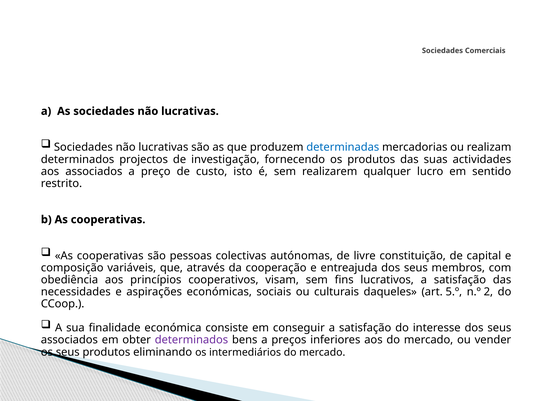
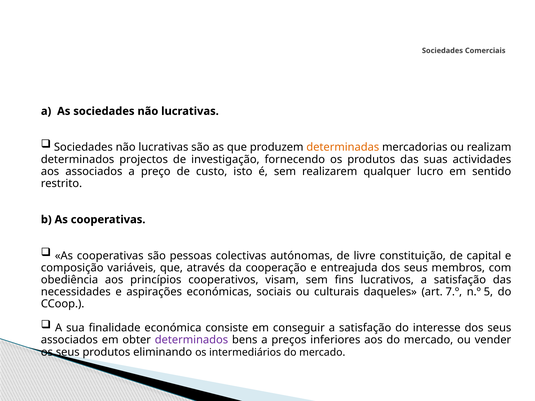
determinadas colour: blue -> orange
5.º: 5.º -> 7.º
2: 2 -> 5
